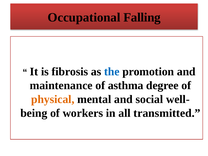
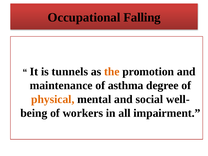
fibrosis: fibrosis -> tunnels
the colour: blue -> orange
transmitted: transmitted -> impairment
